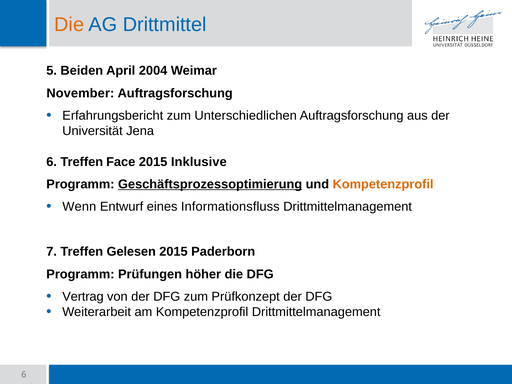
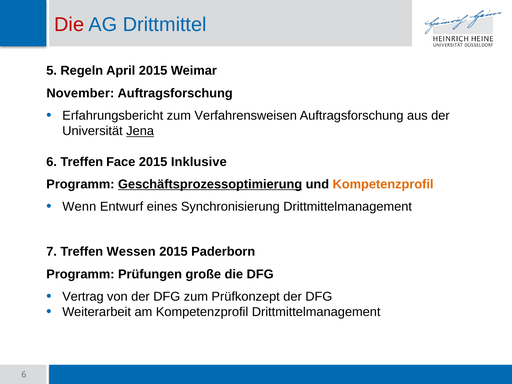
Die at (69, 25) colour: orange -> red
Beiden: Beiden -> Regeln
April 2004: 2004 -> 2015
Unterschiedlichen: Unterschiedlichen -> Verfahrensweisen
Jena underline: none -> present
Informationsfluss: Informationsfluss -> Synchronisierung
Gelesen: Gelesen -> Wessen
höher: höher -> große
